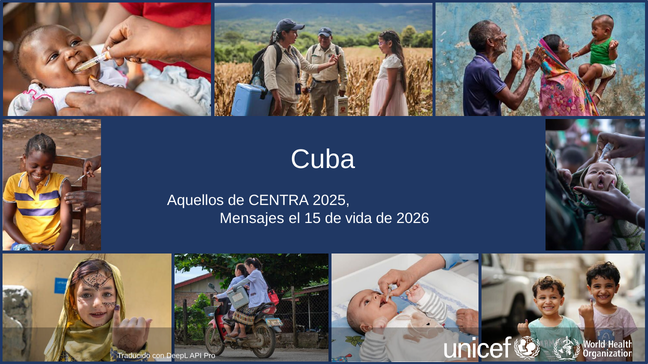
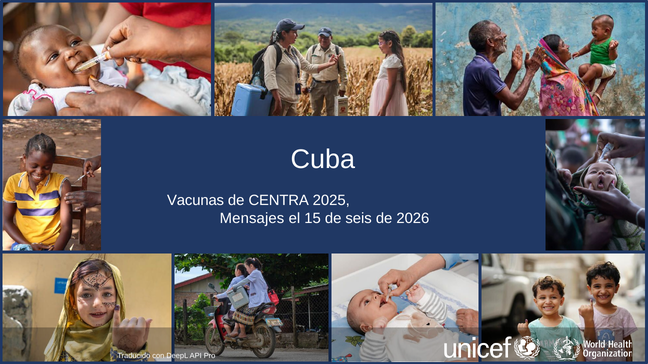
Aquellos: Aquellos -> Vacunas
vida: vida -> seis
